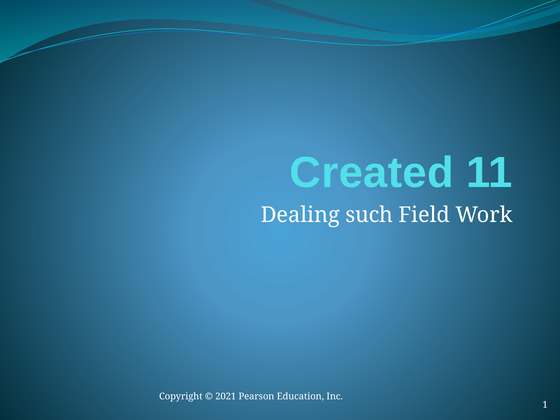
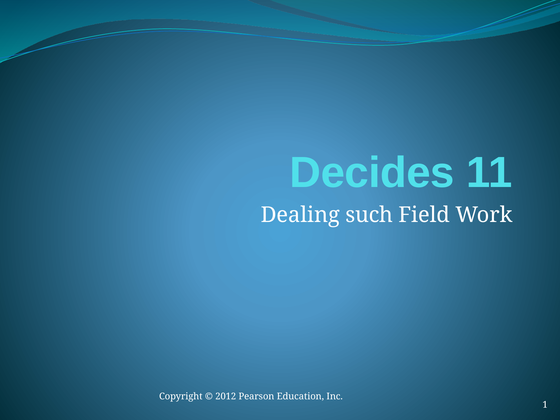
Created: Created -> Decides
2021: 2021 -> 2012
